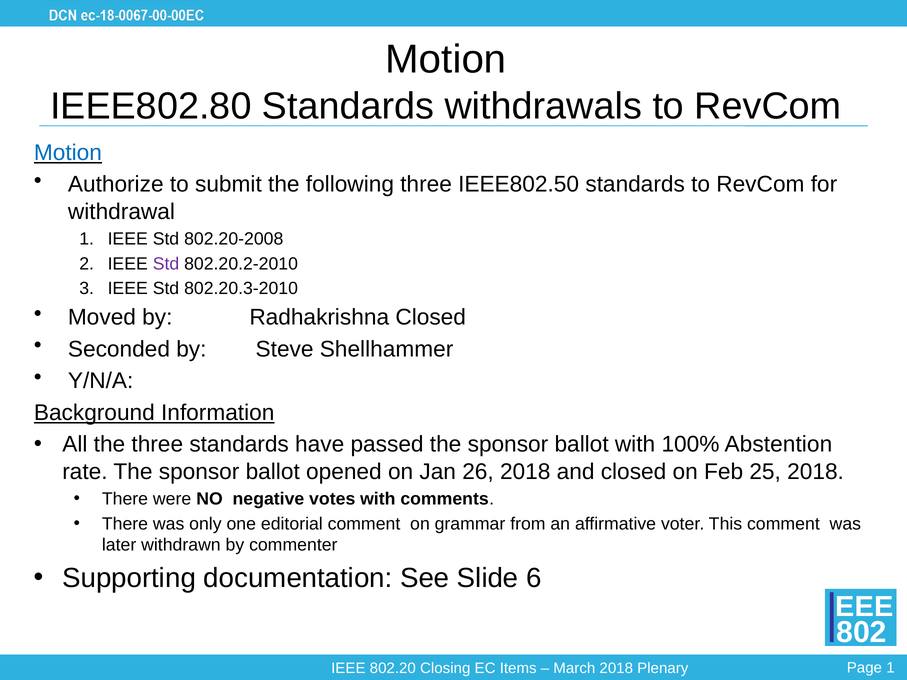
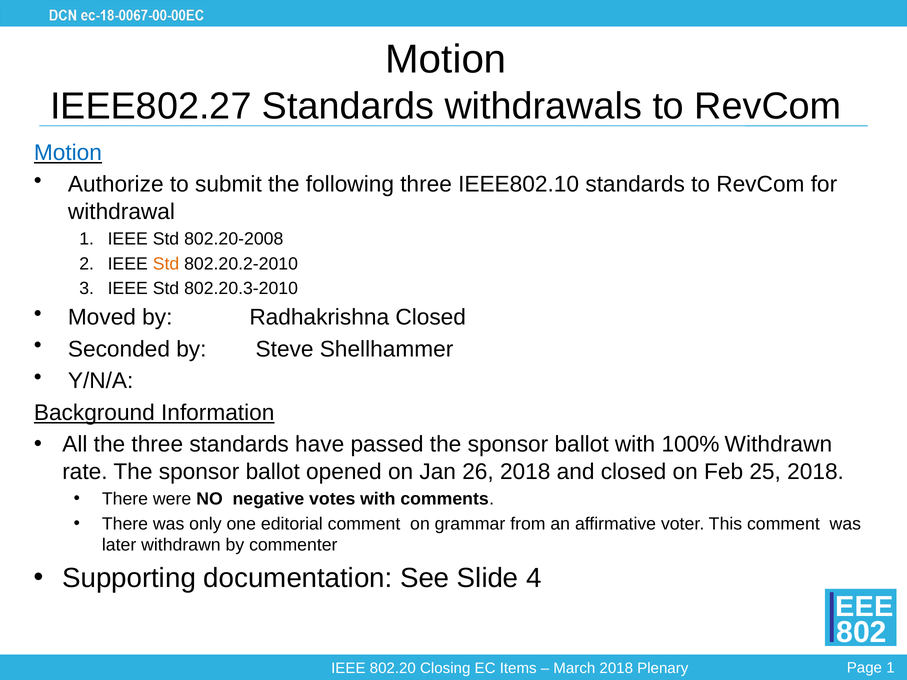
IEEE802.80: IEEE802.80 -> IEEE802.27
IEEE802.50: IEEE802.50 -> IEEE802.10
Std at (166, 264) colour: purple -> orange
100% Abstention: Abstention -> Withdrawn
6: 6 -> 4
